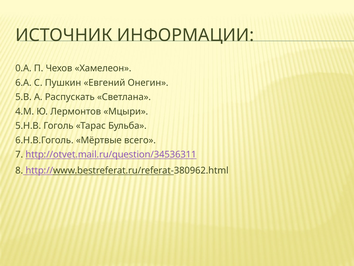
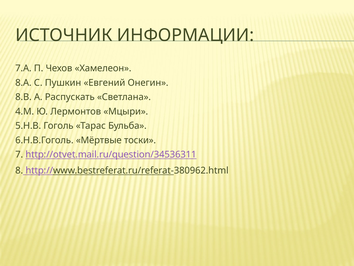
0.А: 0.А -> 7.А
6.А: 6.А -> 8.А
5.В: 5.В -> 8.В
всего: всего -> тоски
